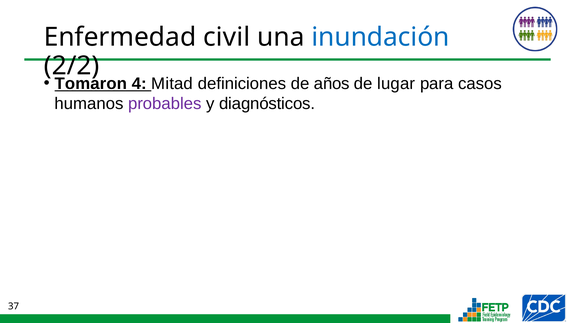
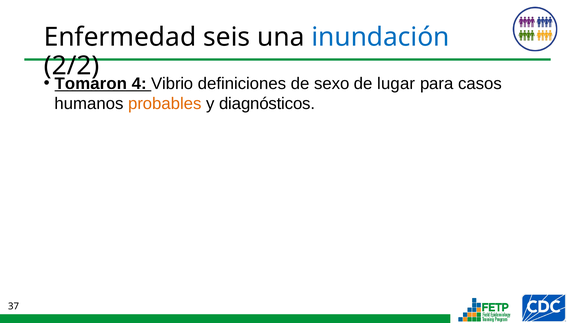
civil: civil -> seis
Mitad: Mitad -> Vibrio
años: años -> sexo
probables colour: purple -> orange
